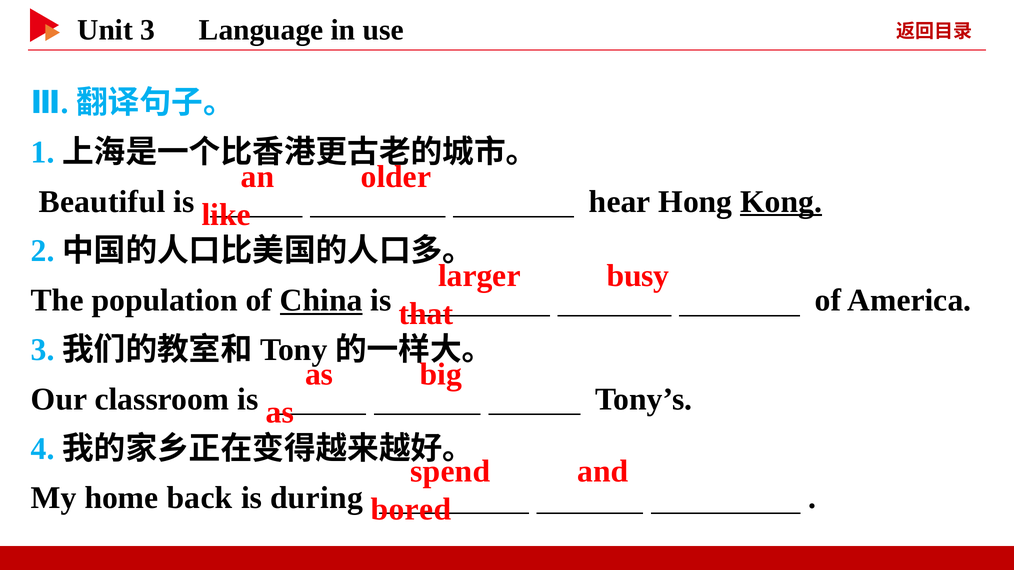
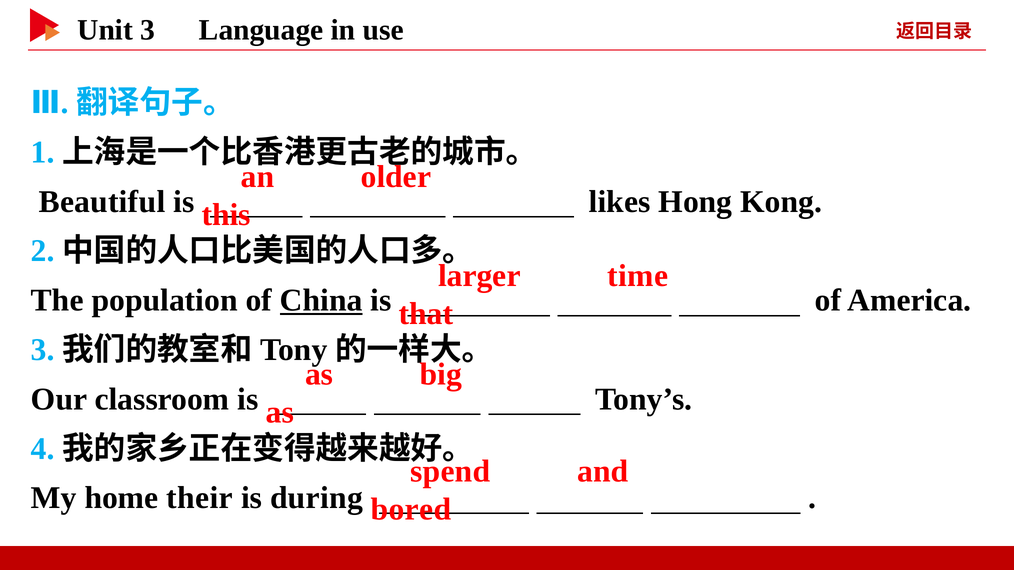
hear: hear -> likes
Kong underline: present -> none
like: like -> this
busy: busy -> time
back: back -> their
